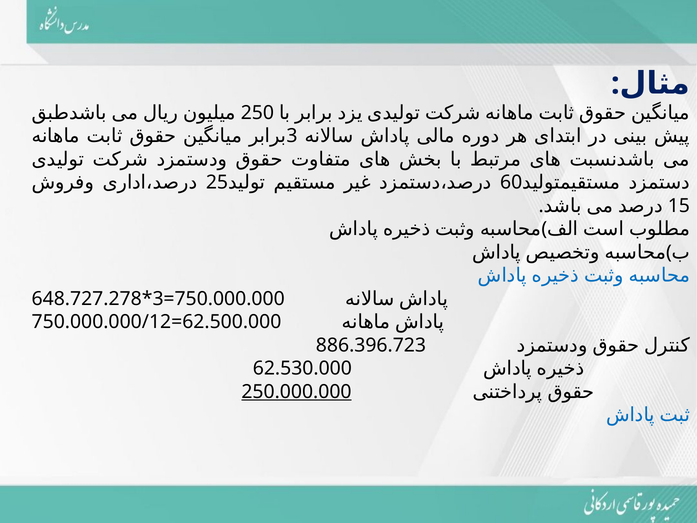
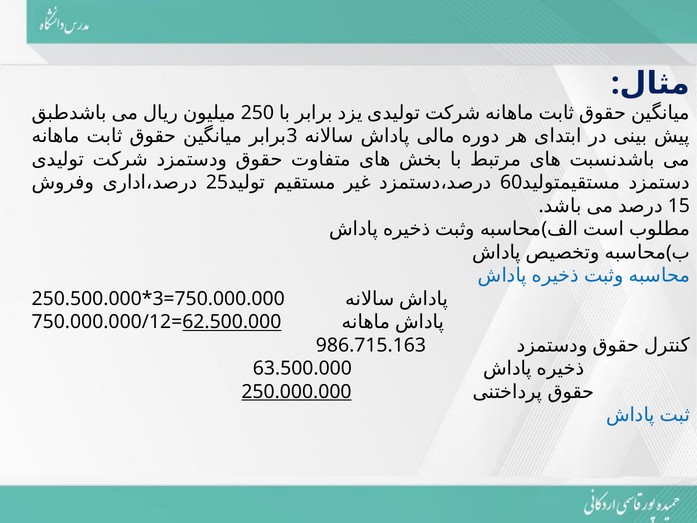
648.727.278: 648.727.278 -> 250.500.000
62.500.000 underline: none -> present
886.396.723: 886.396.723 -> 986.715.163
62.530.000: 62.530.000 -> 63.500.000
